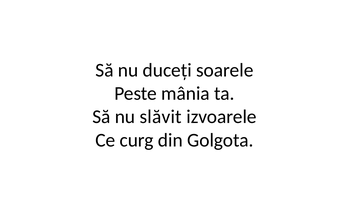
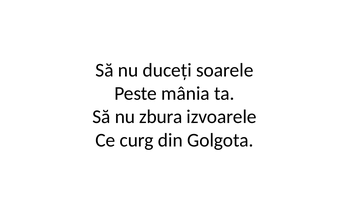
slăvit: slăvit -> zbura
